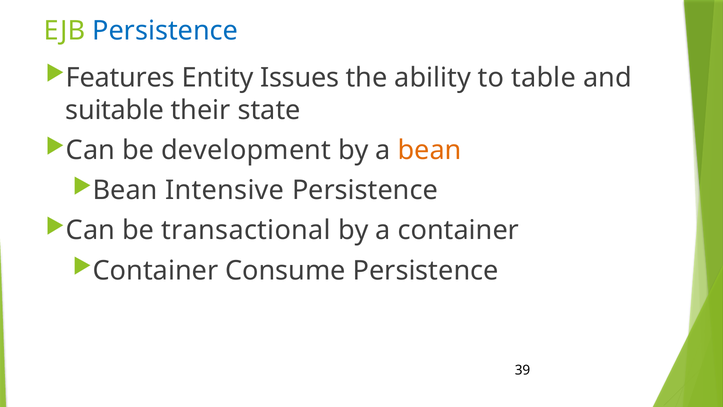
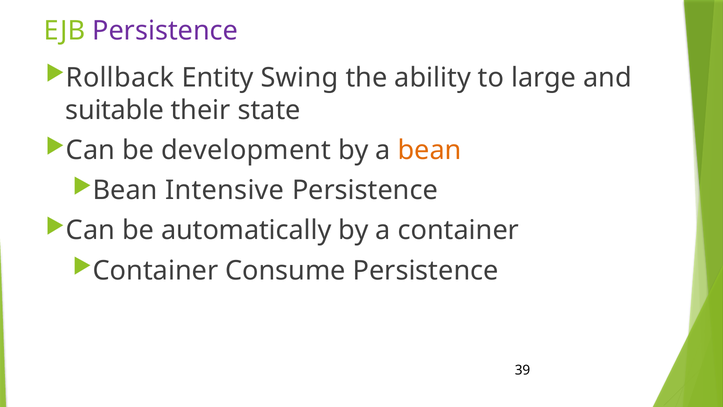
Persistence at (165, 31) colour: blue -> purple
Features: Features -> Rollback
Issues: Issues -> Swing
table: table -> large
transactional: transactional -> automatically
